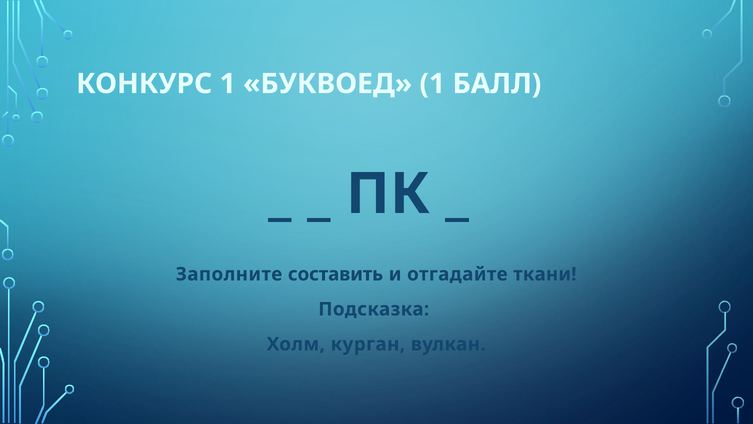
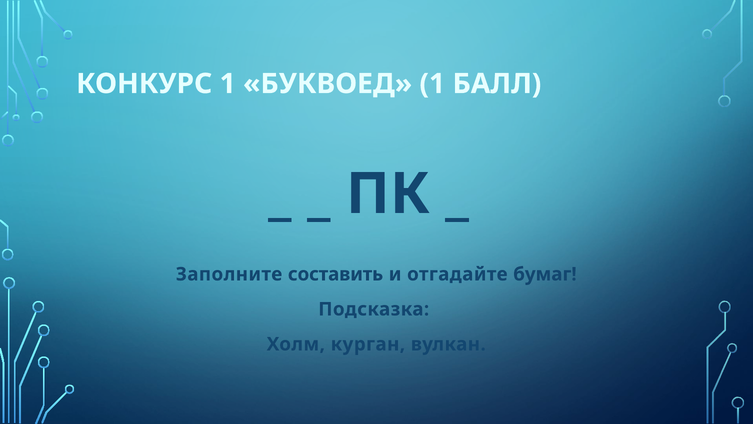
ткани: ткани -> бумаг
